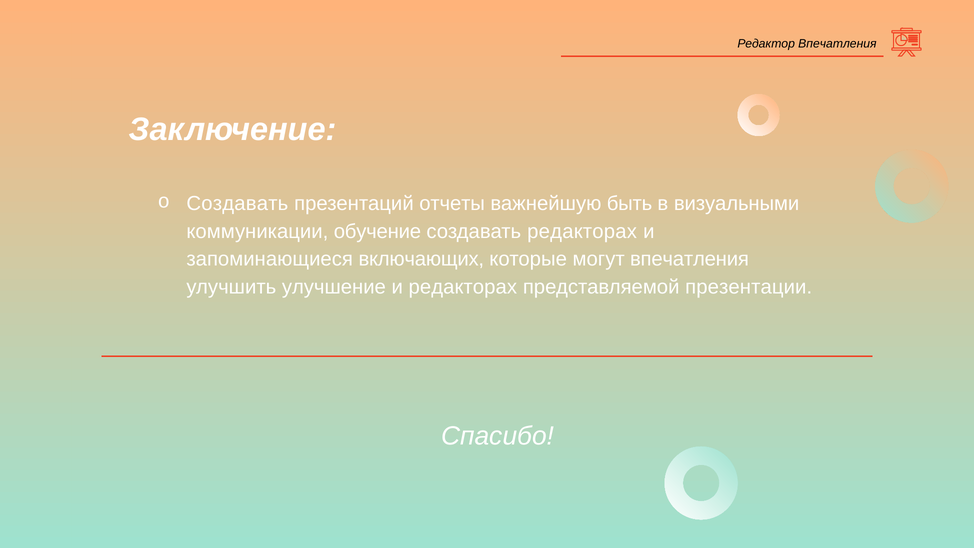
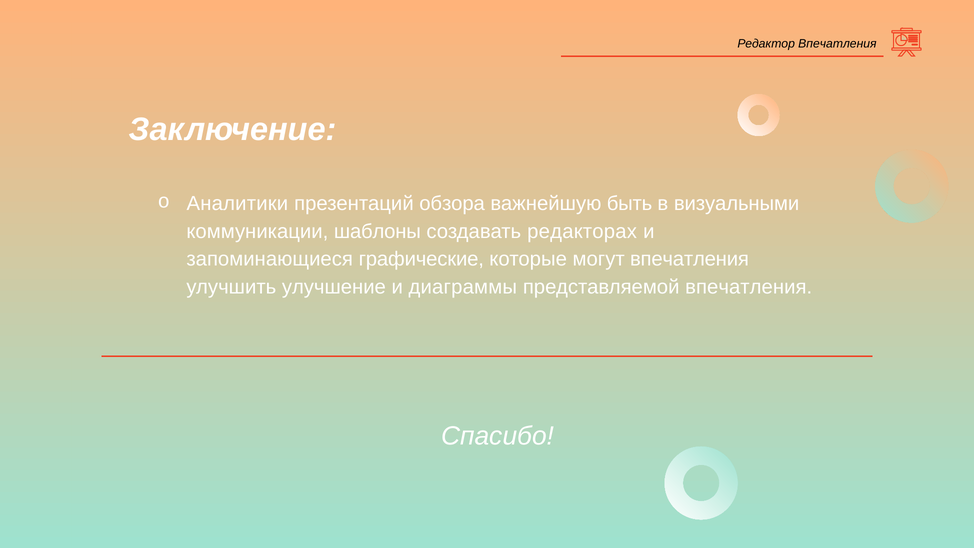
Создавать at (237, 204): Создавать -> Аналитики
отчеты: отчеты -> обзора
обучение: обучение -> шаблоны
включающих: включающих -> графические
и редакторах: редакторах -> диаграммы
представляемой презентации: презентации -> впечатления
